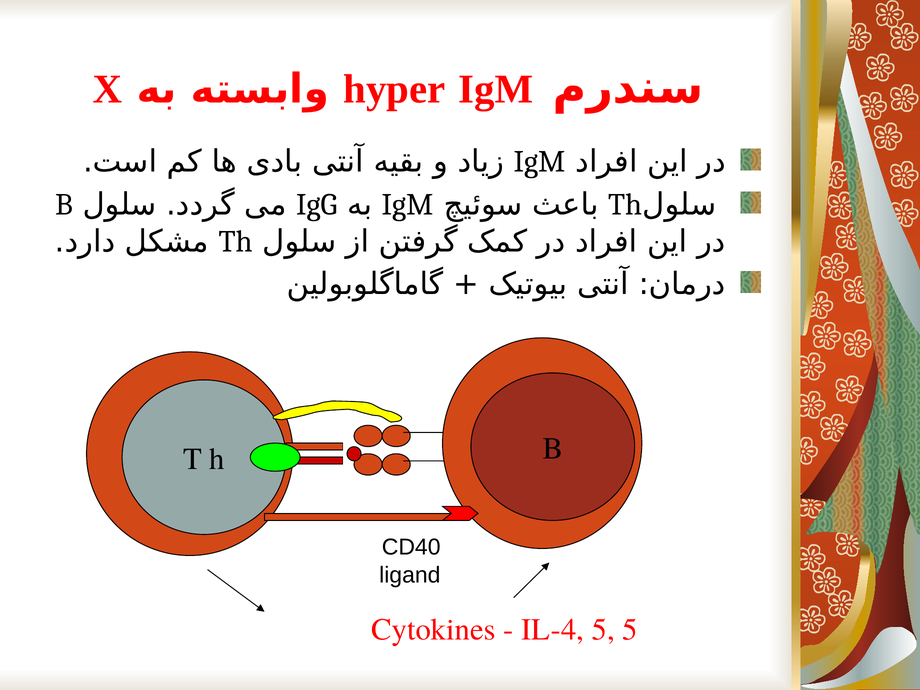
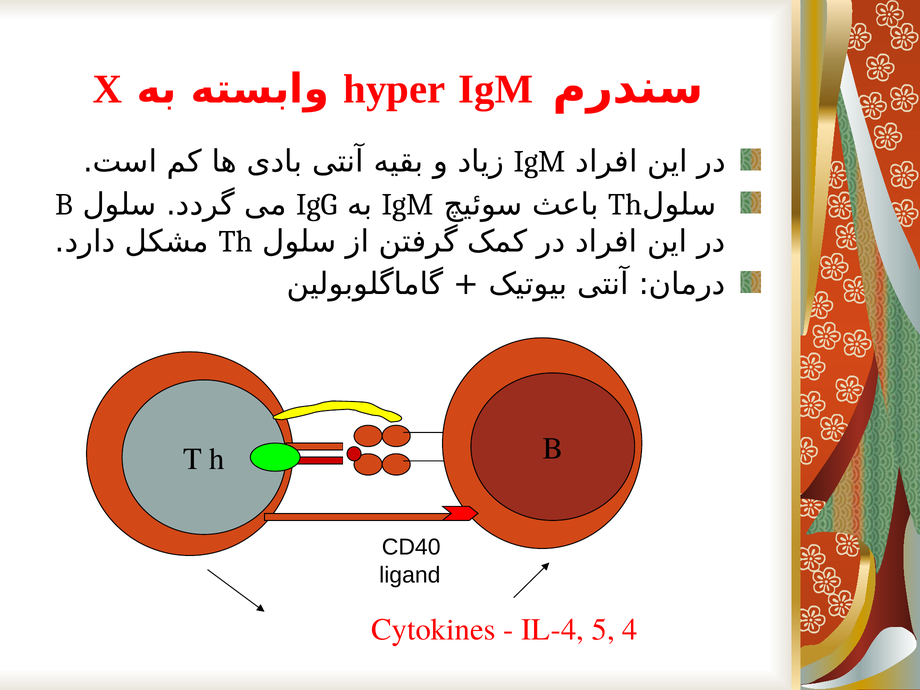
5 5: 5 -> 4
